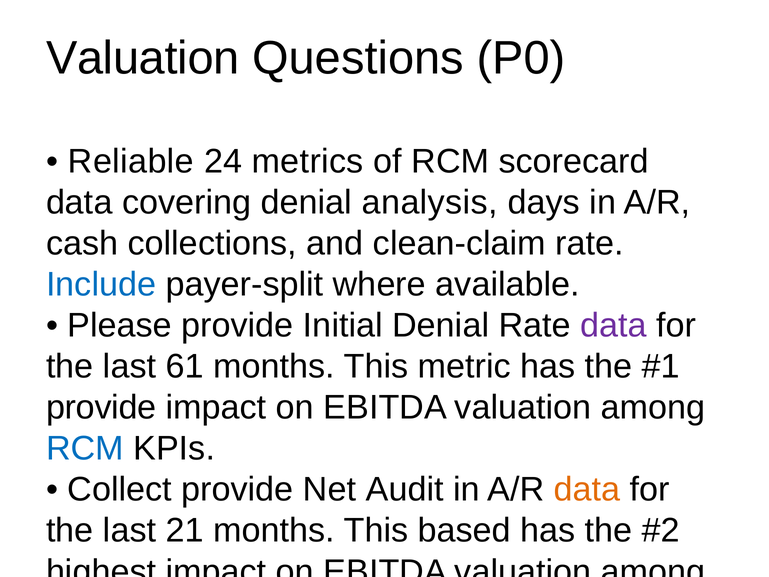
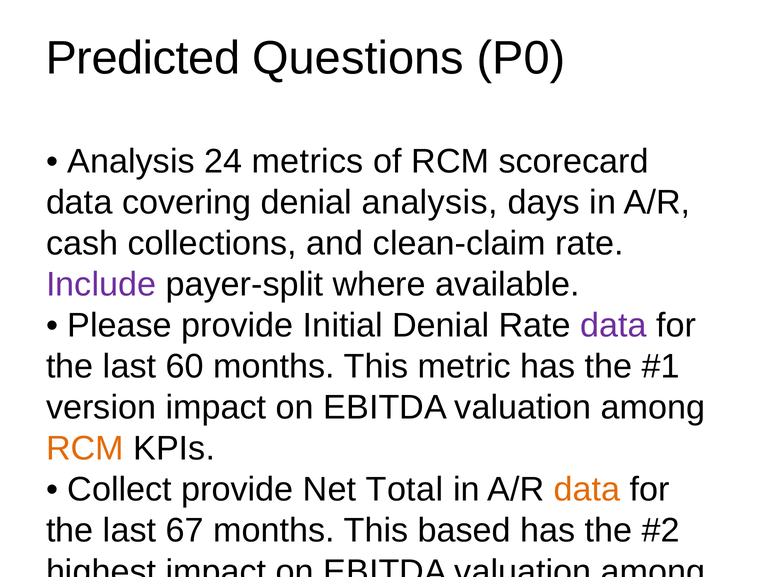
Valuation at (143, 58): Valuation -> Predicted
Reliable at (131, 161): Reliable -> Analysis
Include colour: blue -> purple
61: 61 -> 60
provide at (101, 407): provide -> version
RCM at (85, 448) colour: blue -> orange
Audit: Audit -> Total
21: 21 -> 67
